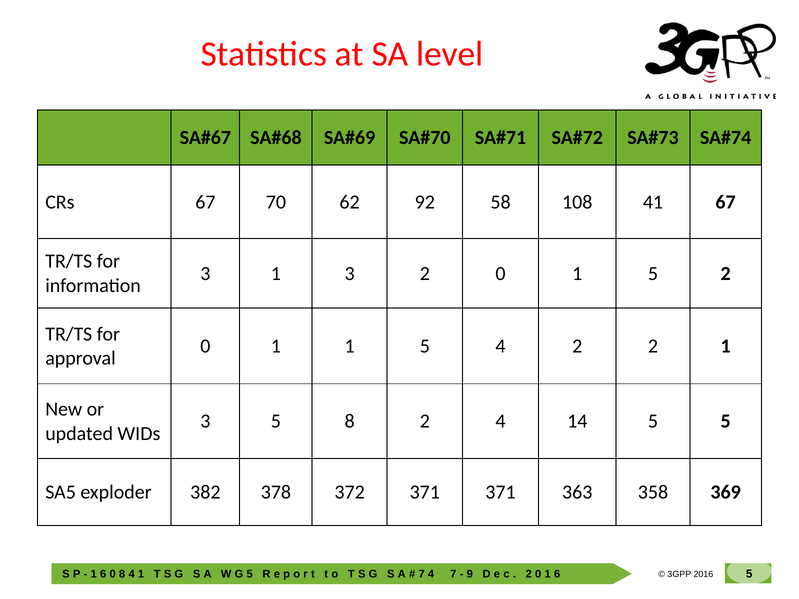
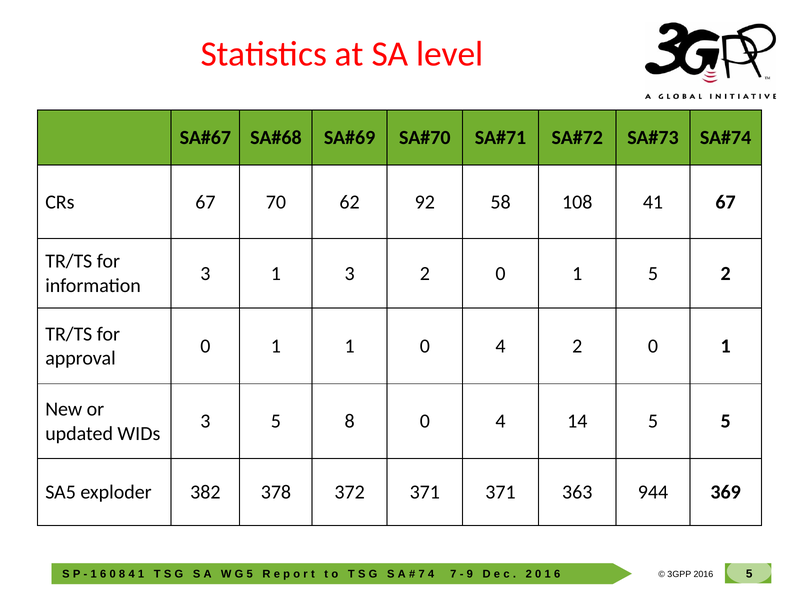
1 1 5: 5 -> 0
4 2 2: 2 -> 0
8 2: 2 -> 0
358: 358 -> 944
